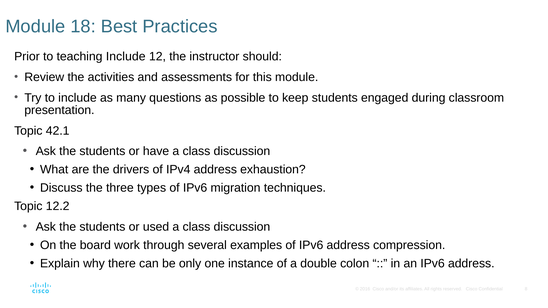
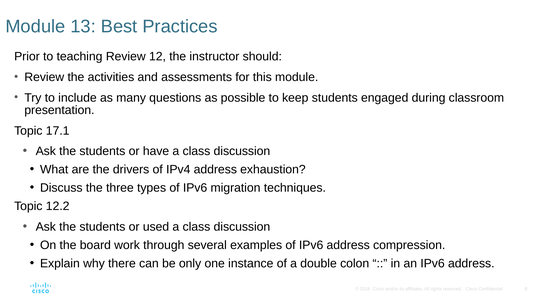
18: 18 -> 13
teaching Include: Include -> Review
42.1: 42.1 -> 17.1
